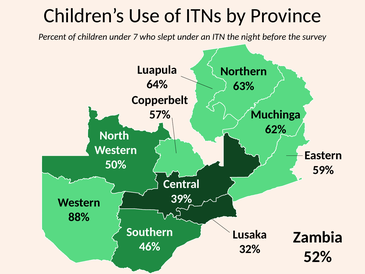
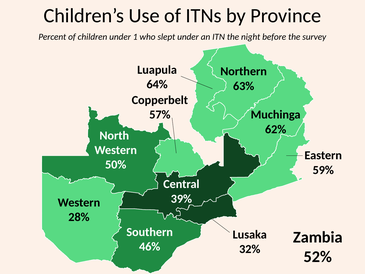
7: 7 -> 1
88%: 88% -> 28%
